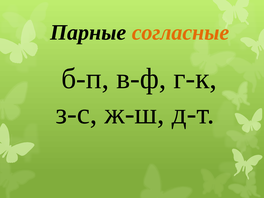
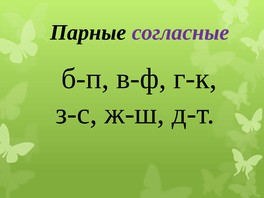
согласные colour: orange -> purple
